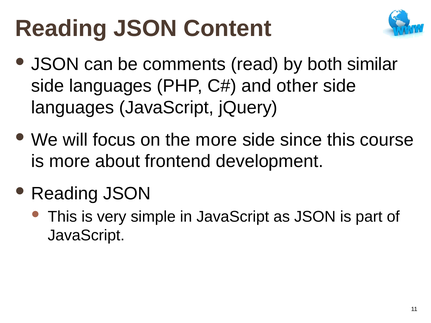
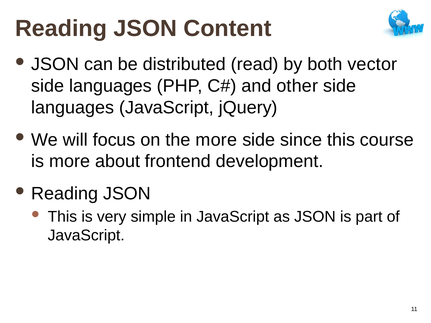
comments: comments -> distributed
similar: similar -> vector
